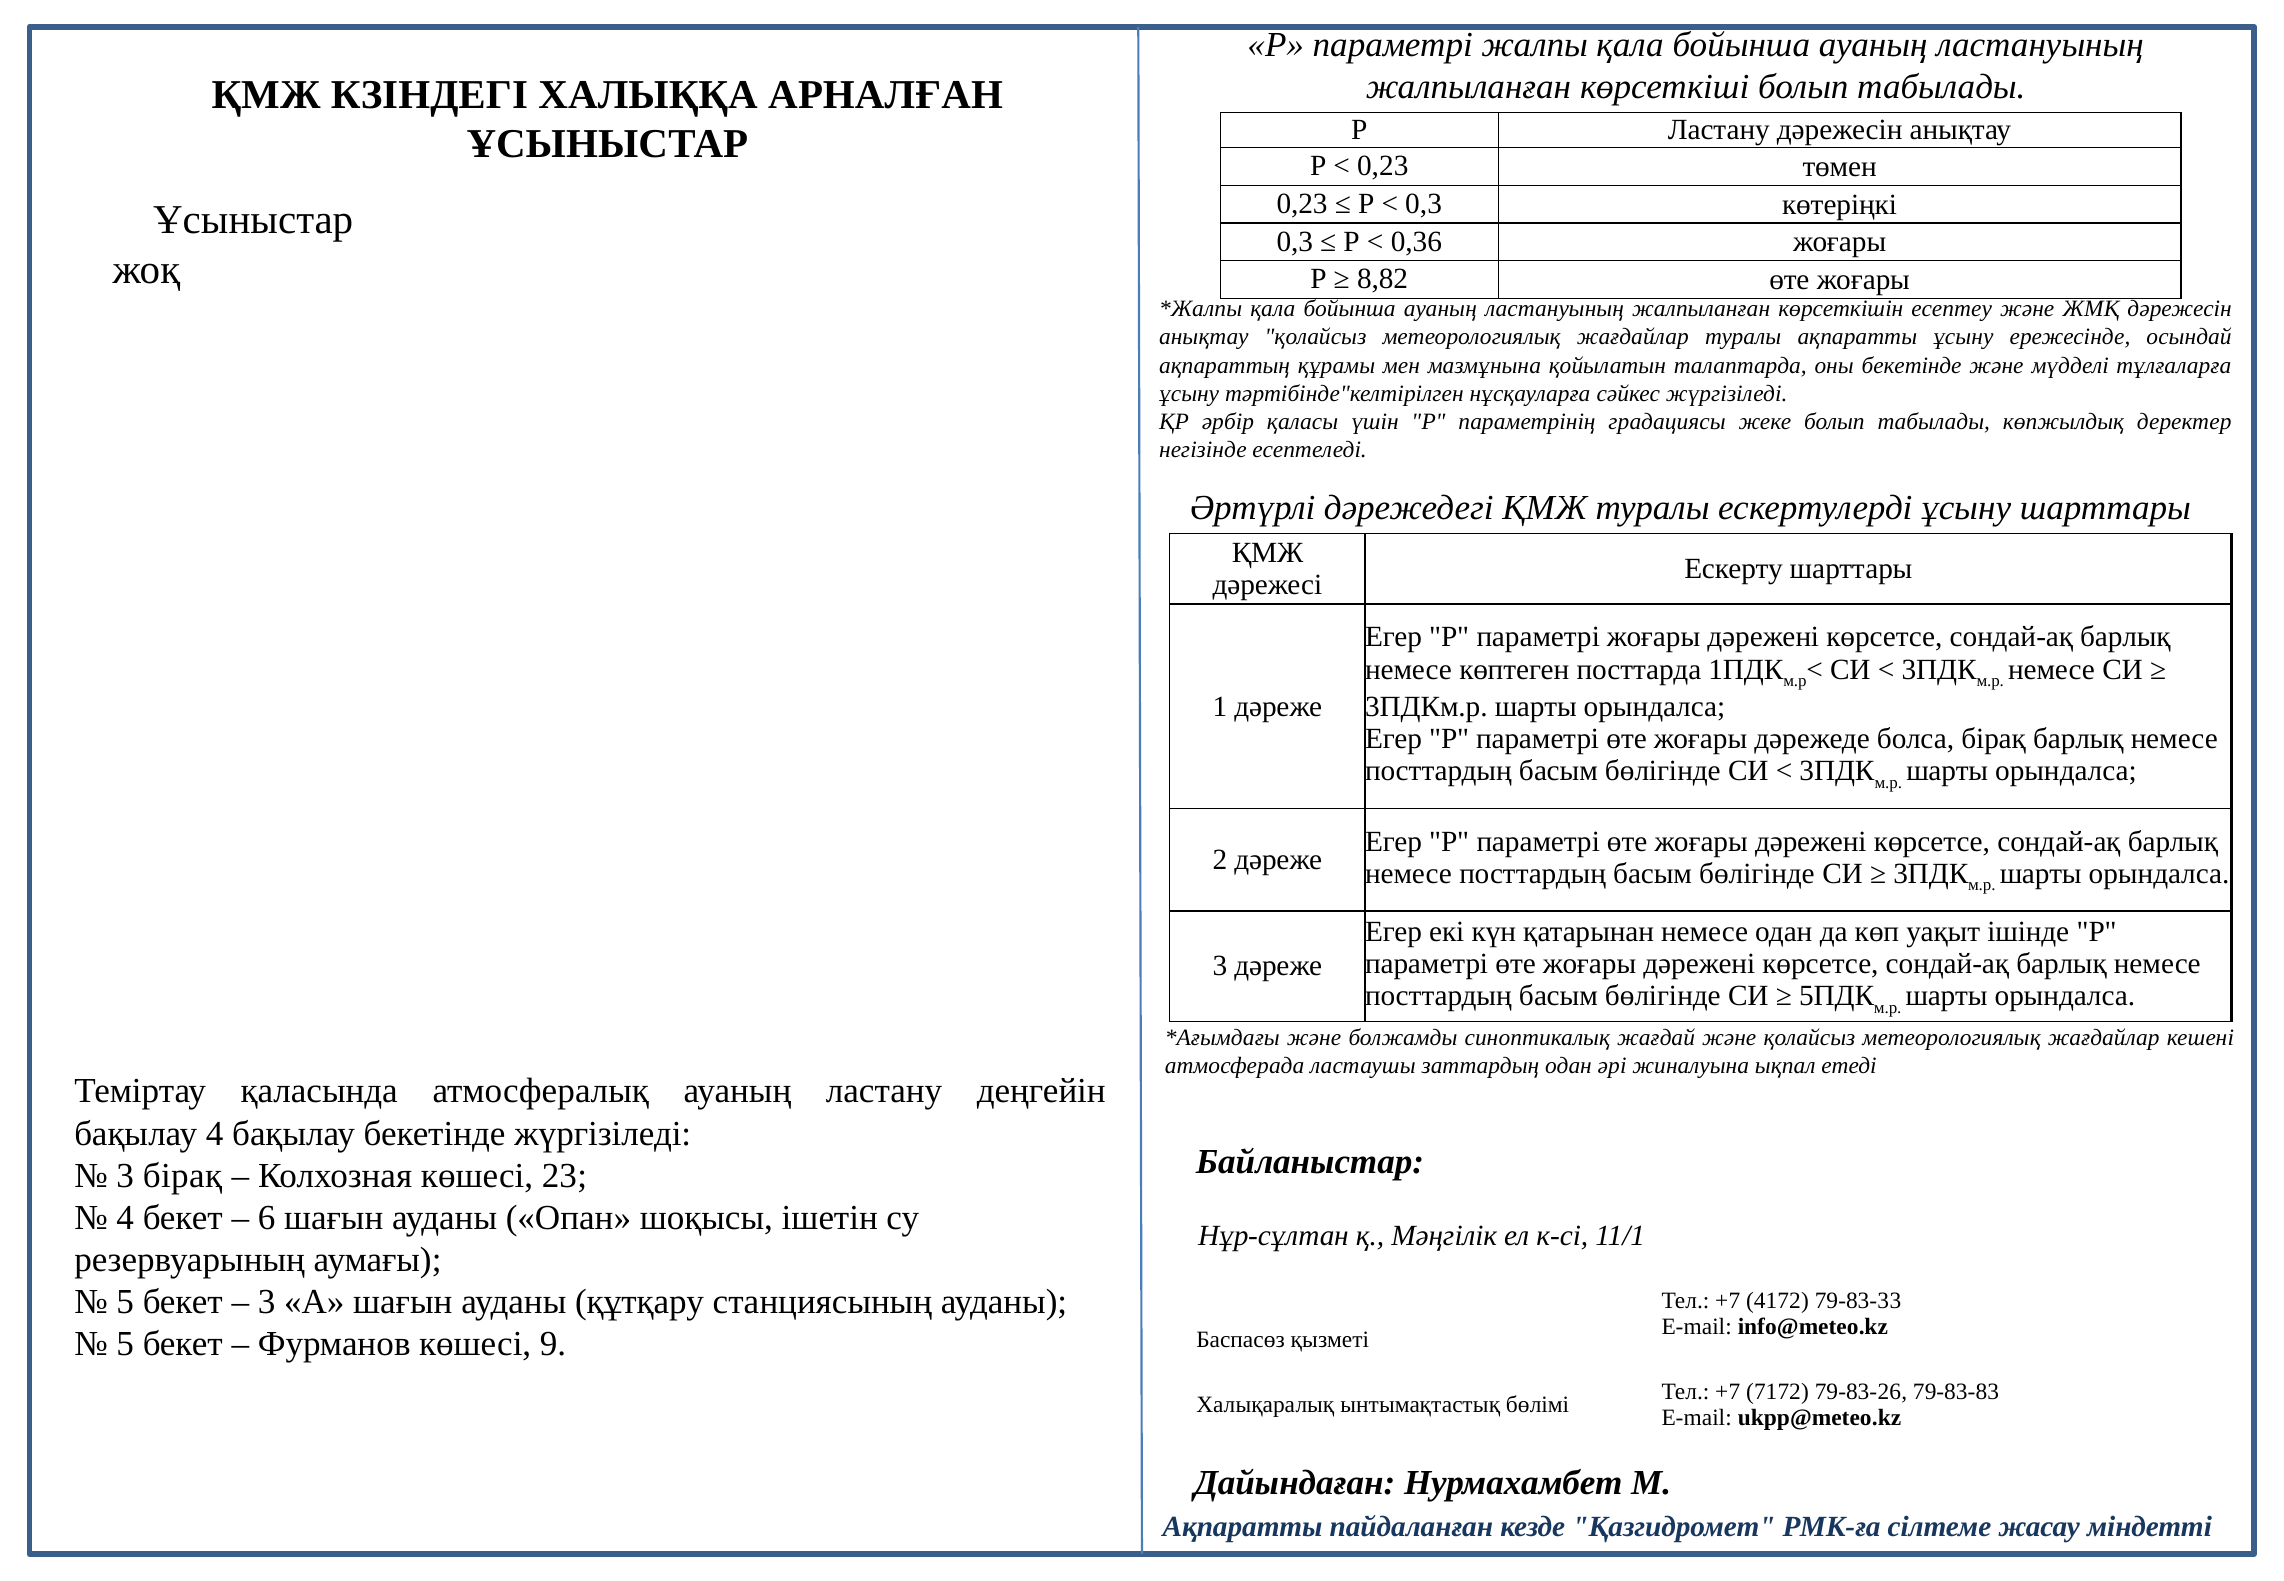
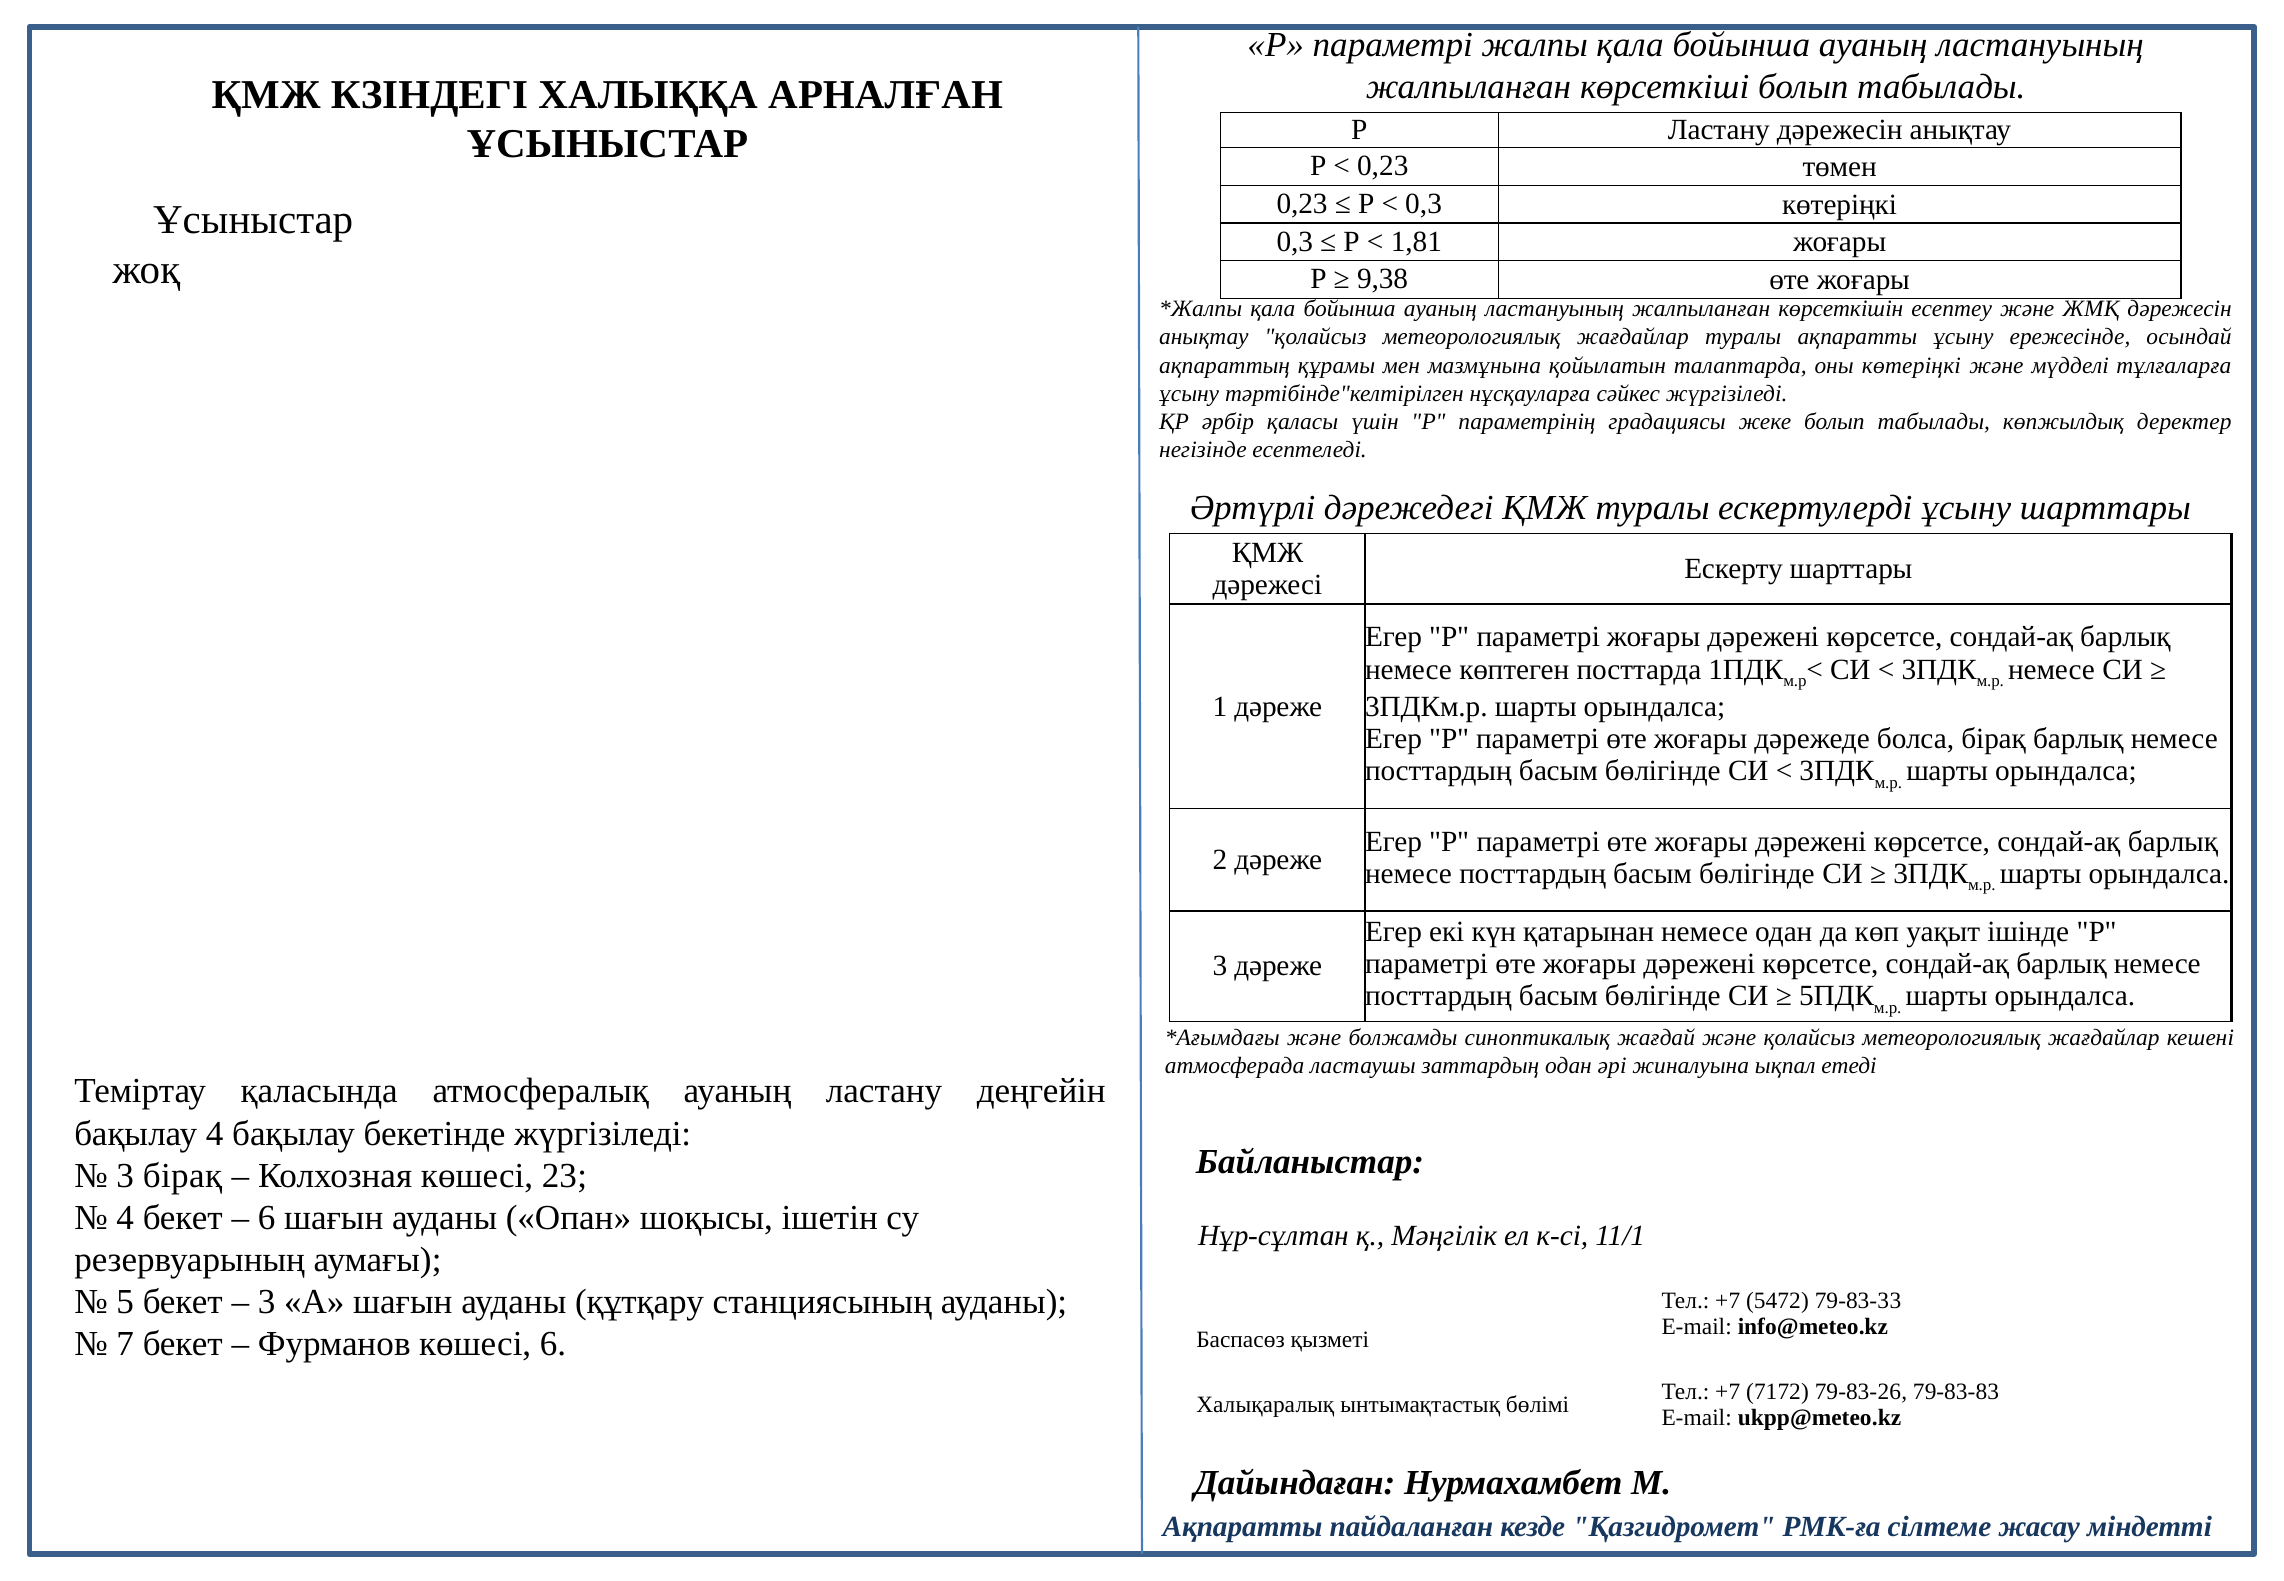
0,36: 0,36 -> 1,81
8,82: 8,82 -> 9,38
оны бекетінде: бекетінде -> көтеріңкі
4172: 4172 -> 5472
5 at (125, 1345): 5 -> 7
көшесі 9: 9 -> 6
